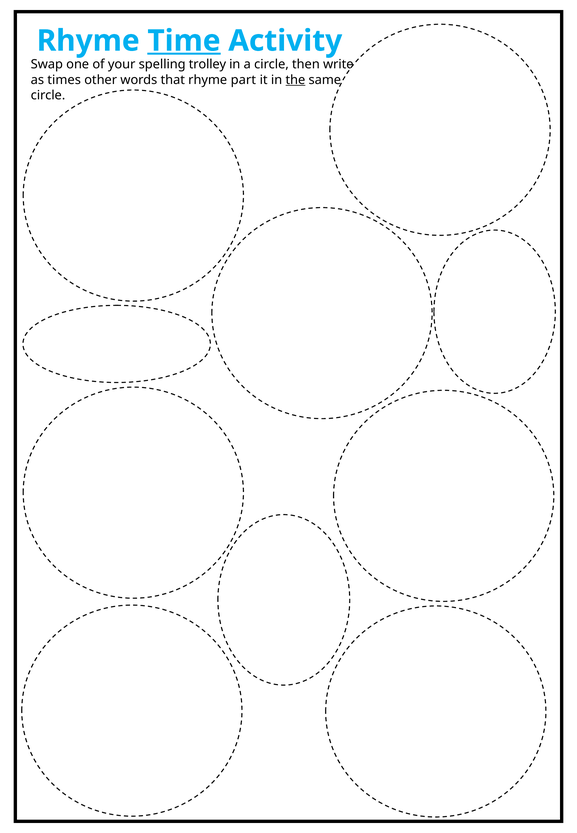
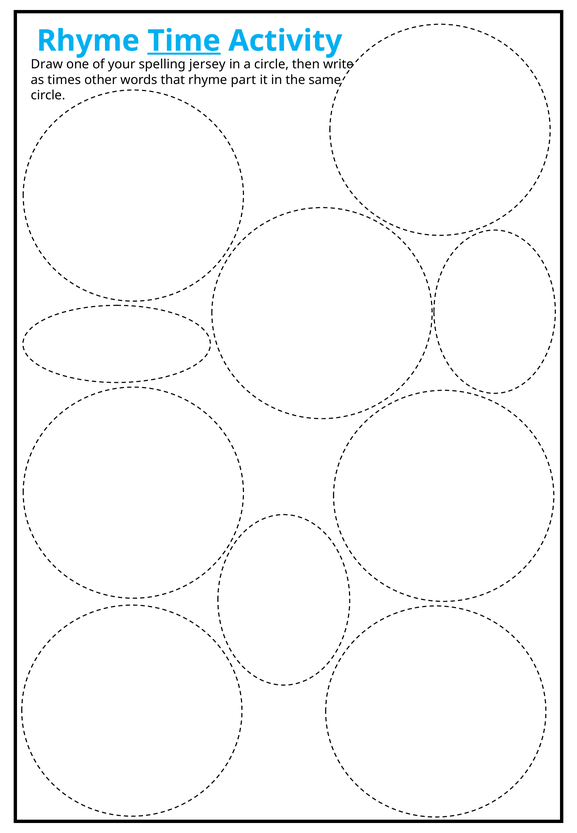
Swap: Swap -> Draw
trolley: trolley -> jersey
the underline: present -> none
